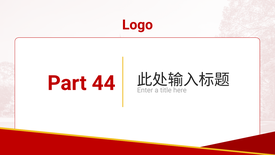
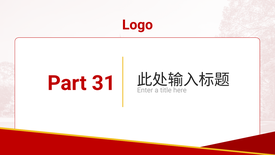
44: 44 -> 31
